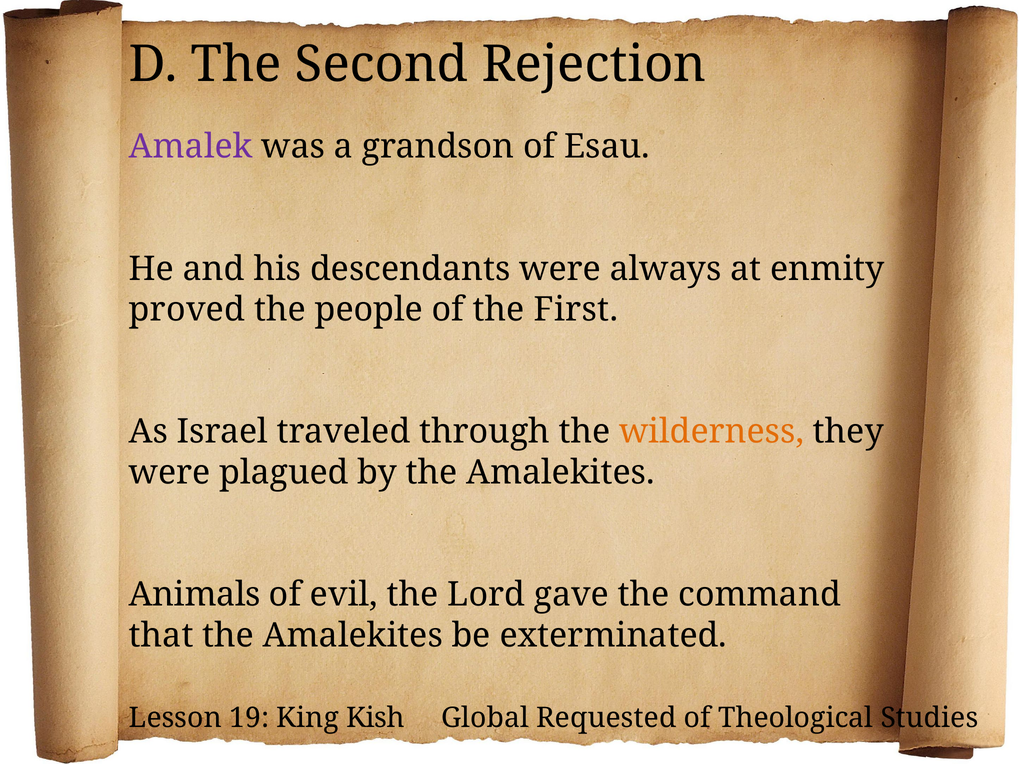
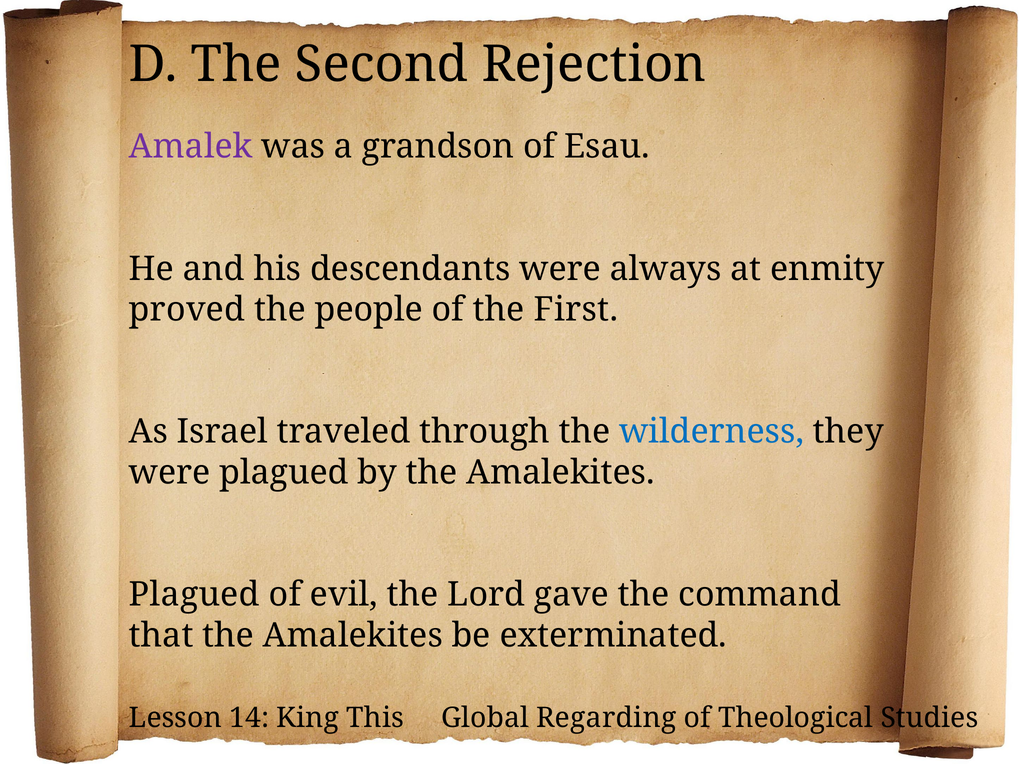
wilderness colour: orange -> blue
Animals at (195, 595): Animals -> Plagued
19: 19 -> 14
Kish: Kish -> This
Requested: Requested -> Regarding
